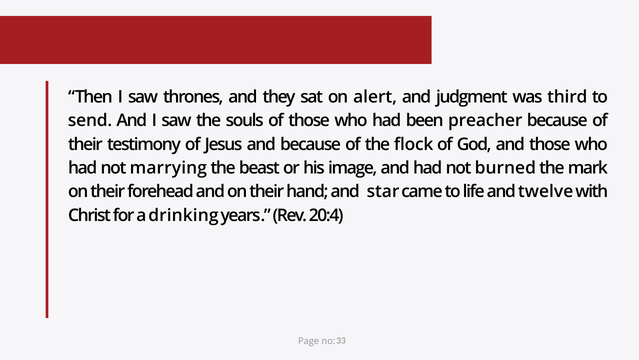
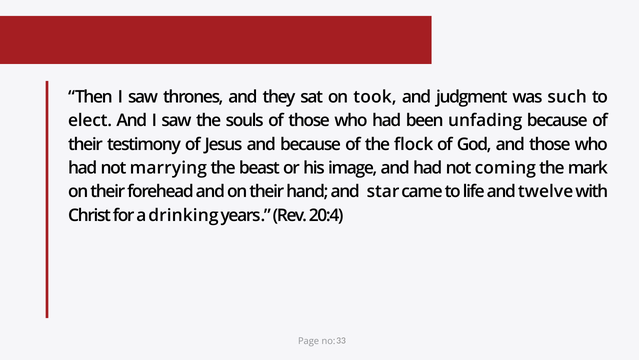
alert: alert -> took
third: third -> such
send: send -> elect
preacher: preacher -> unfading
burned: burned -> coming
